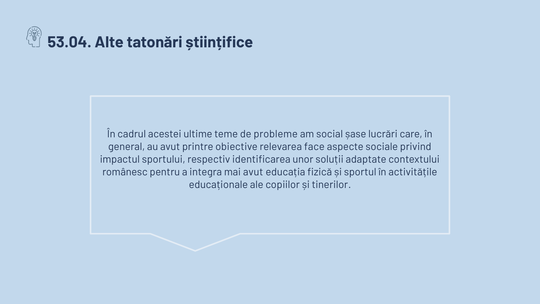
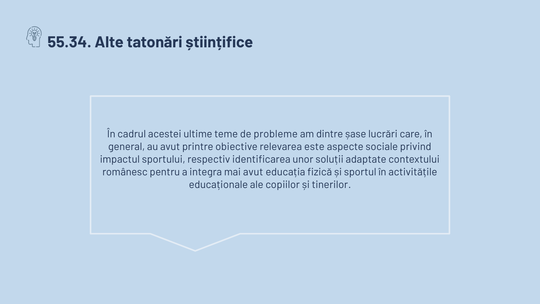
53.04: 53.04 -> 55.34
social: social -> dintre
face: face -> este
